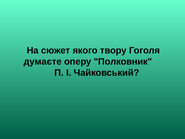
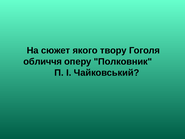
думаєте: думаєте -> обличчя
